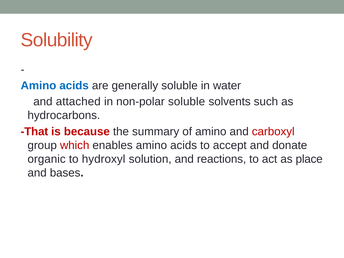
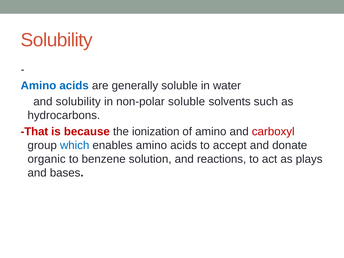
and attached: attached -> solubility
summary: summary -> ionization
which colour: red -> blue
hydroxyl: hydroxyl -> benzene
place: place -> plays
